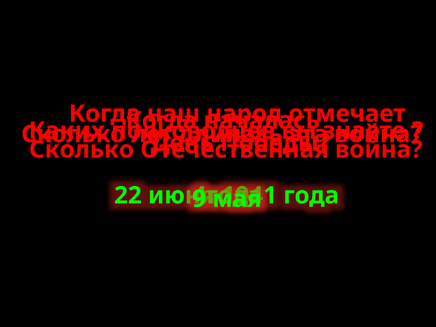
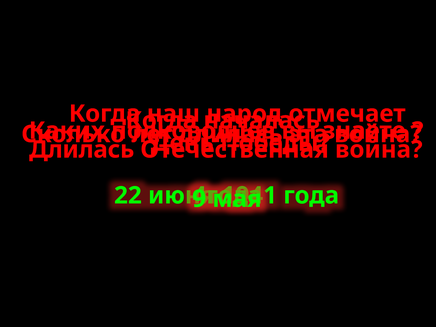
Сколько at (82, 150): Сколько -> Длилась
